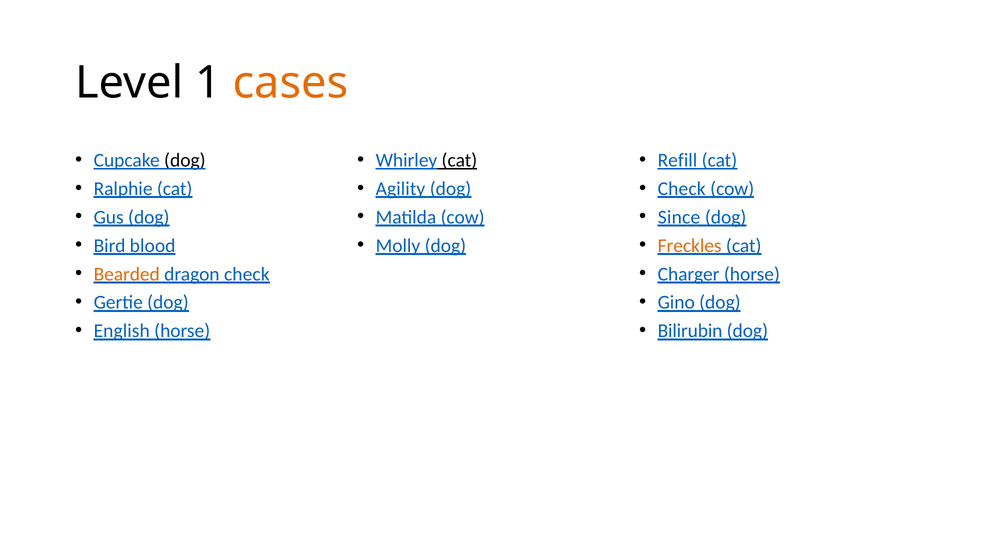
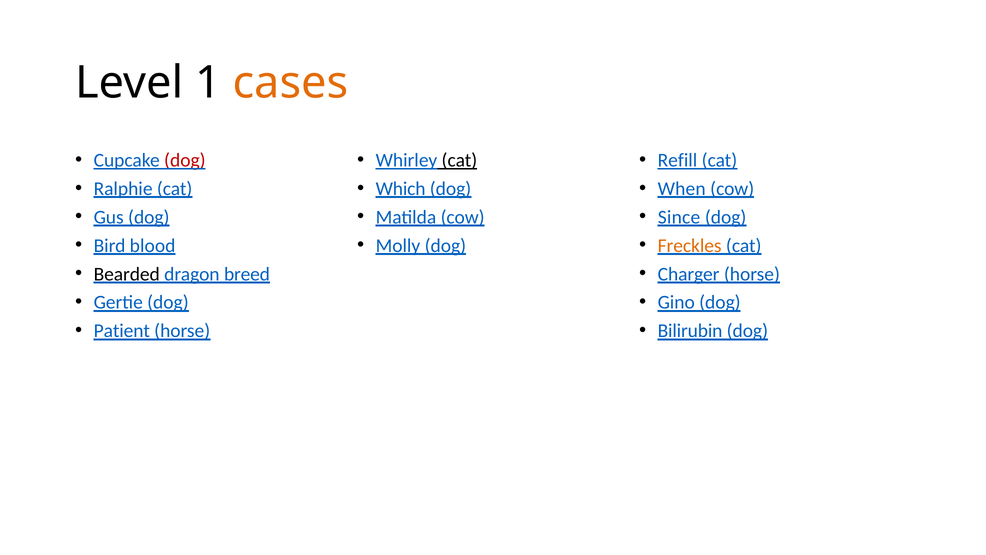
dog at (185, 160) colour: black -> red
Agility: Agility -> Which
Check at (682, 189): Check -> When
Bearded colour: orange -> black
dragon check: check -> breed
English: English -> Patient
